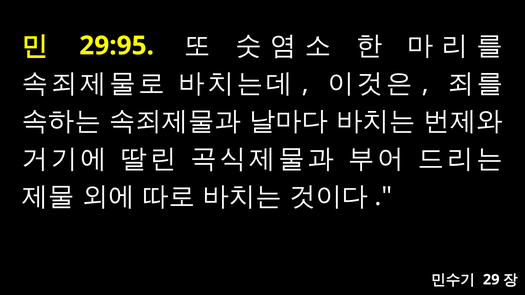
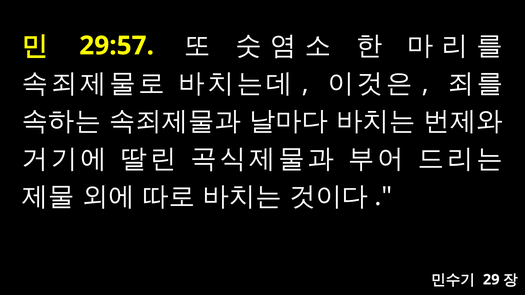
29:95: 29:95 -> 29:57
